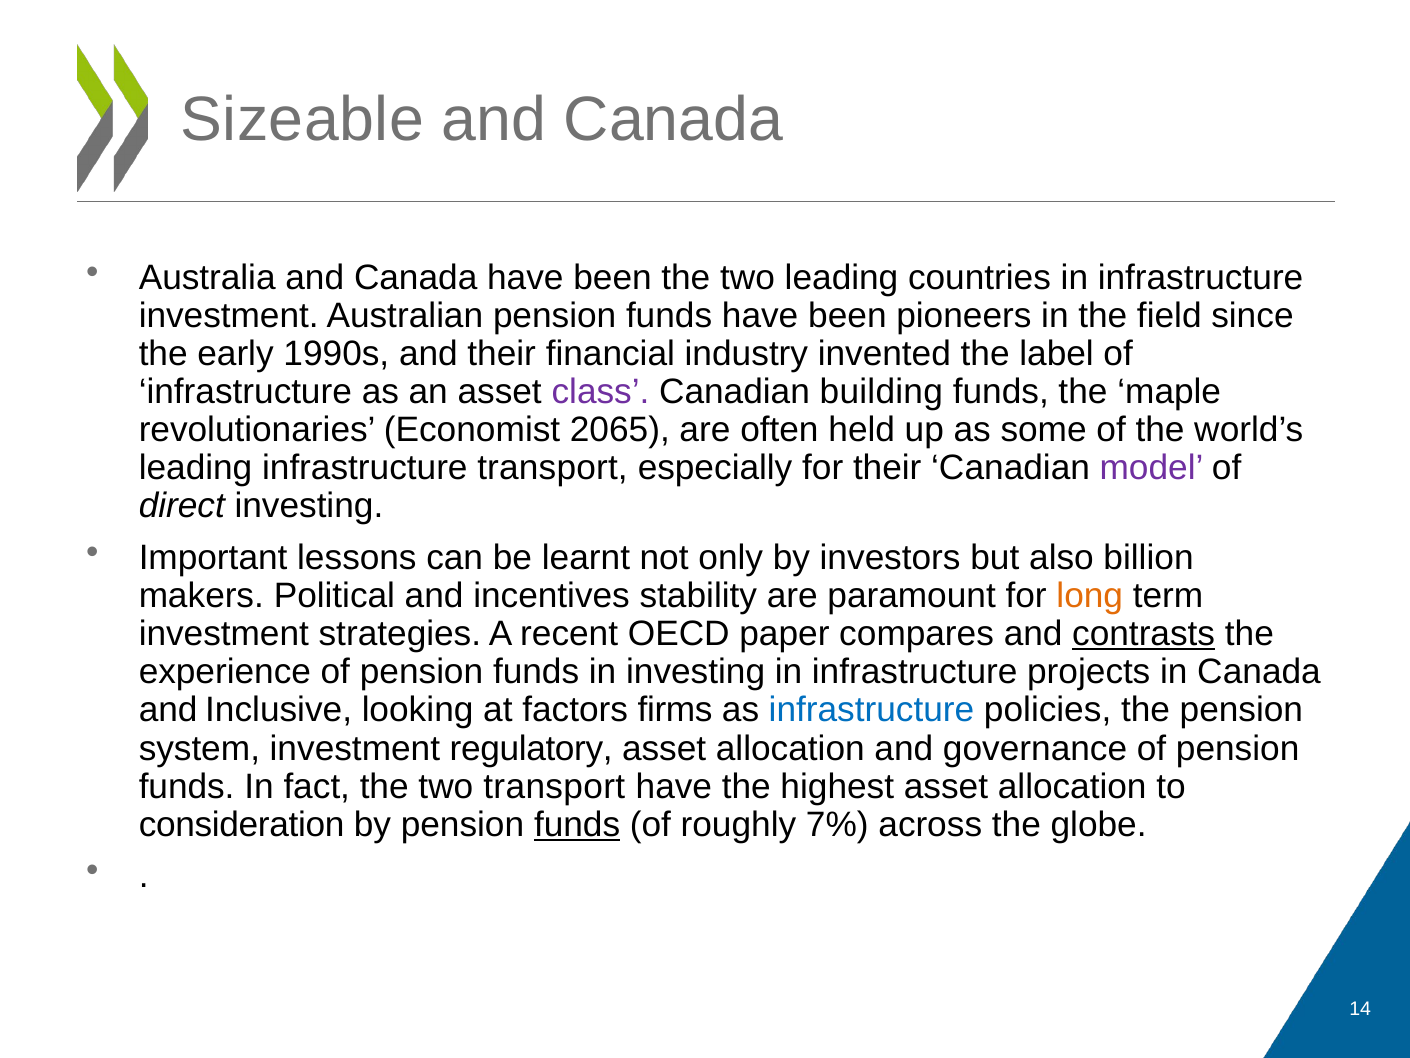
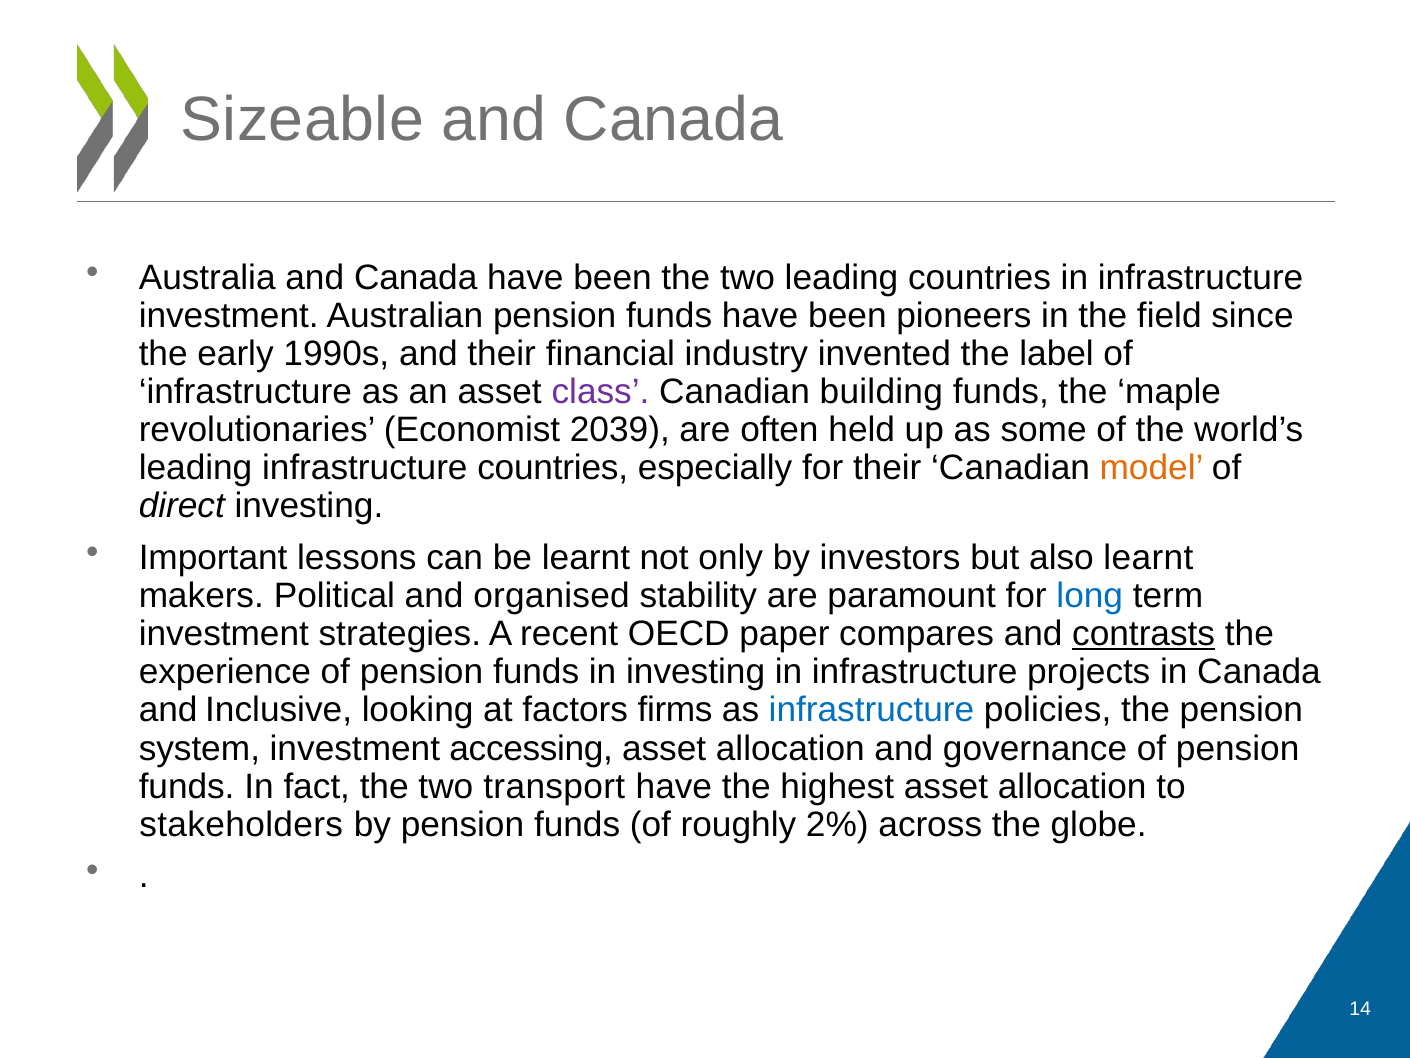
2065: 2065 -> 2039
infrastructure transport: transport -> countries
model colour: purple -> orange
also billion: billion -> learnt
incentives: incentives -> organised
long colour: orange -> blue
regulatory: regulatory -> accessing
consideration: consideration -> stakeholders
funds at (577, 824) underline: present -> none
7%: 7% -> 2%
